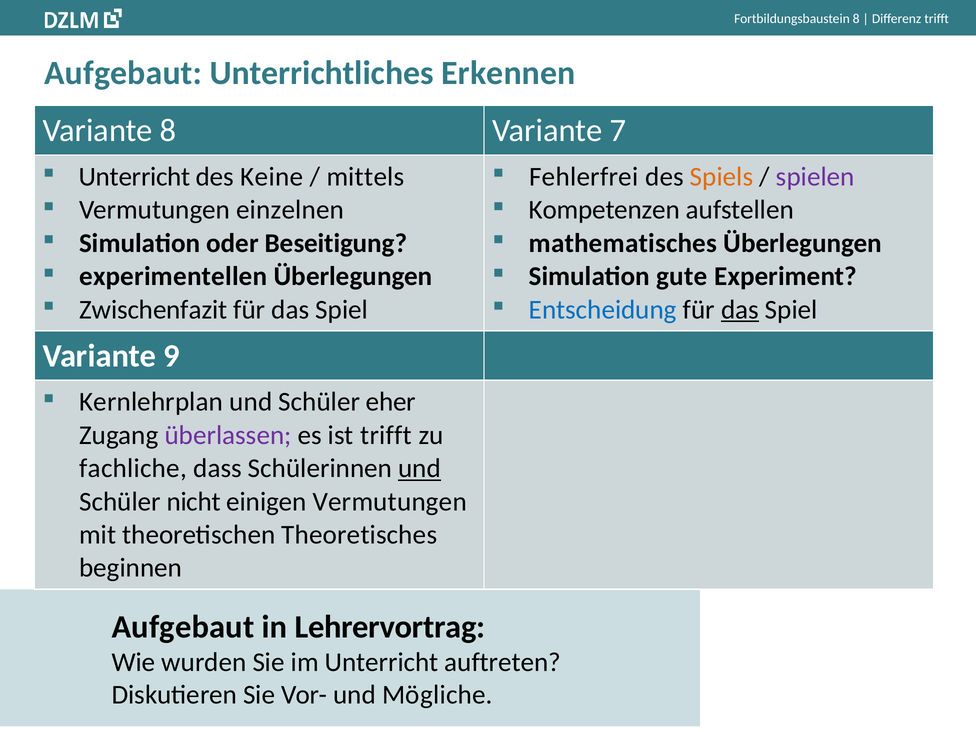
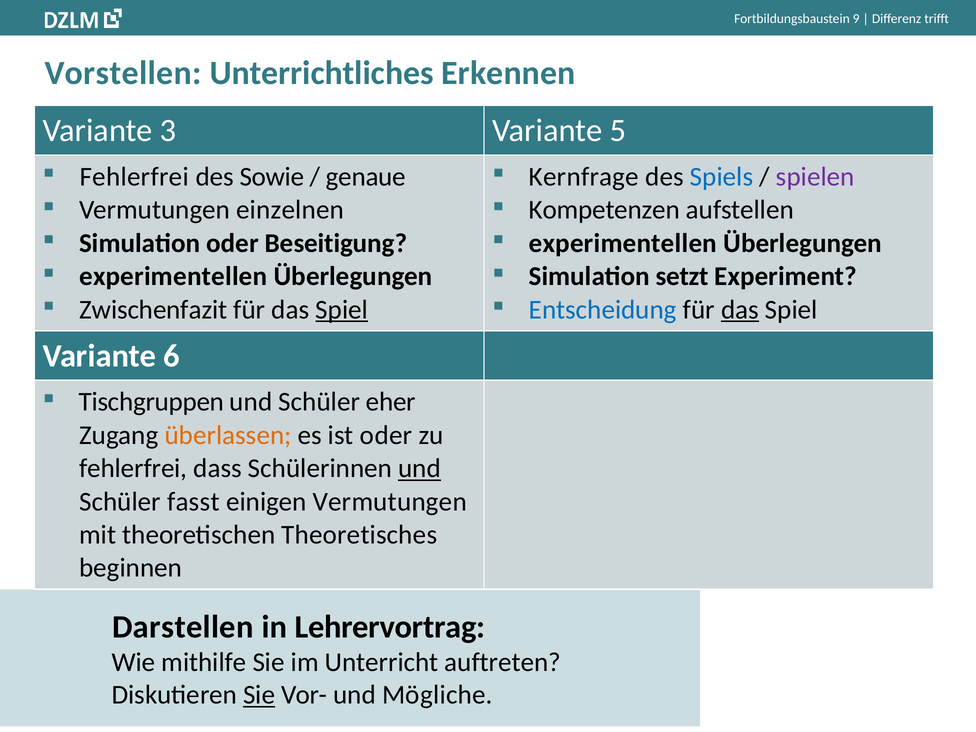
Fortbildungsbaustein 8: 8 -> 9
Aufgebaut at (123, 73): Aufgebaut -> Vorstellen
Variante 8: 8 -> 3
7: 7 -> 5
Unterricht at (135, 177): Unterricht -> Fehlerfrei
Keine: Keine -> Sowie
mittels: mittels -> genaue
Fehlerfrei: Fehlerfrei -> Kernfrage
Spiels colour: orange -> blue
mathematisches at (623, 243): mathematisches -> experimentellen
gute: gute -> setzt
Spiel at (342, 310) underline: none -> present
9: 9 -> 6
Kernlehrplan: Kernlehrplan -> Tischgruppen
überlassen colour: purple -> orange
ist trifft: trifft -> oder
fachliche at (133, 468): fachliche -> fehlerfrei
nicht: nicht -> fasst
Aufgebaut at (183, 627): Aufgebaut -> Darstellen
wurden: wurden -> mithilfe
Sie at (259, 695) underline: none -> present
